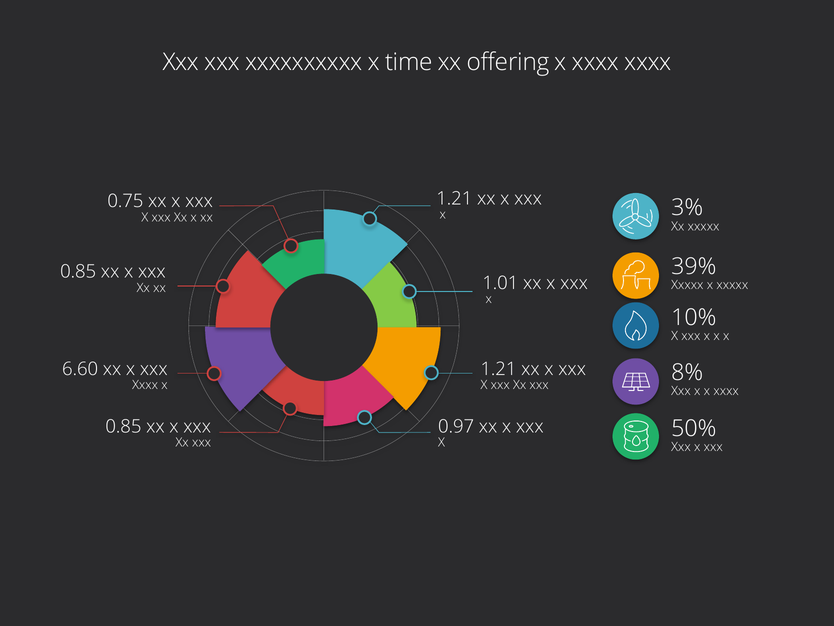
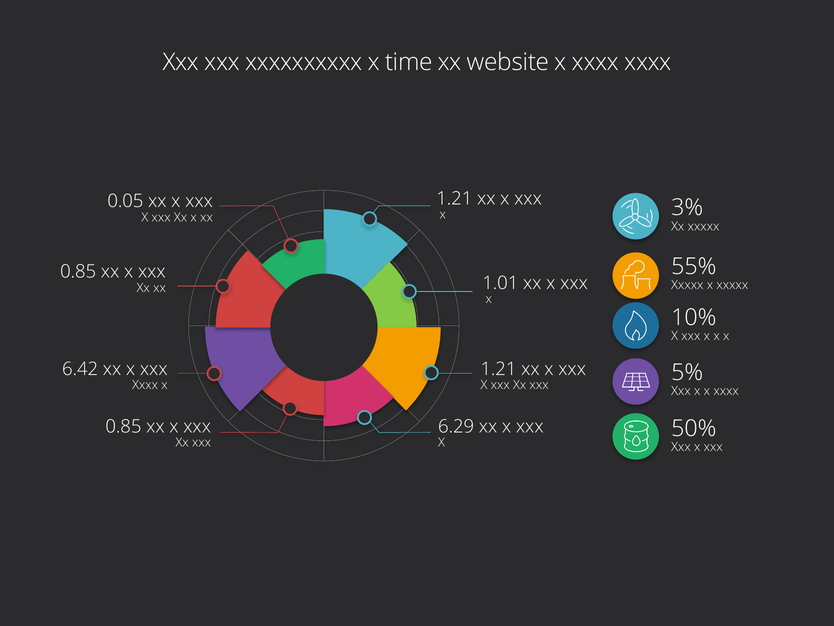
offering: offering -> website
0.75: 0.75 -> 0.05
39%: 39% -> 55%
6.60: 6.60 -> 6.42
8%: 8% -> 5%
0.97: 0.97 -> 6.29
